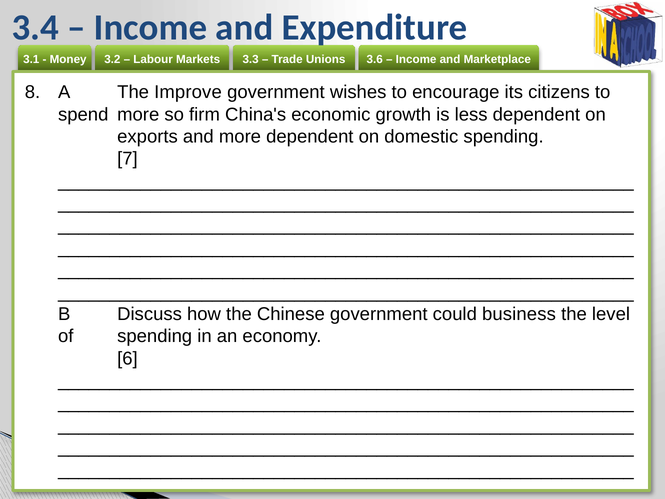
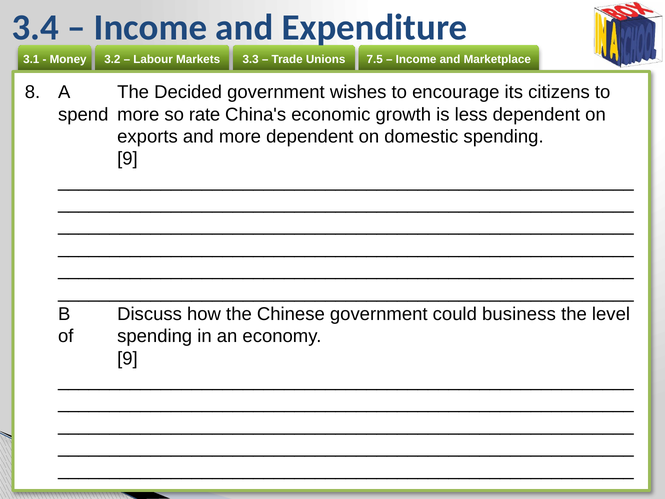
3.6: 3.6 -> 7.5
Improve: Improve -> Decided
firm: firm -> rate
7 at (127, 159): 7 -> 9
6 at (127, 358): 6 -> 9
